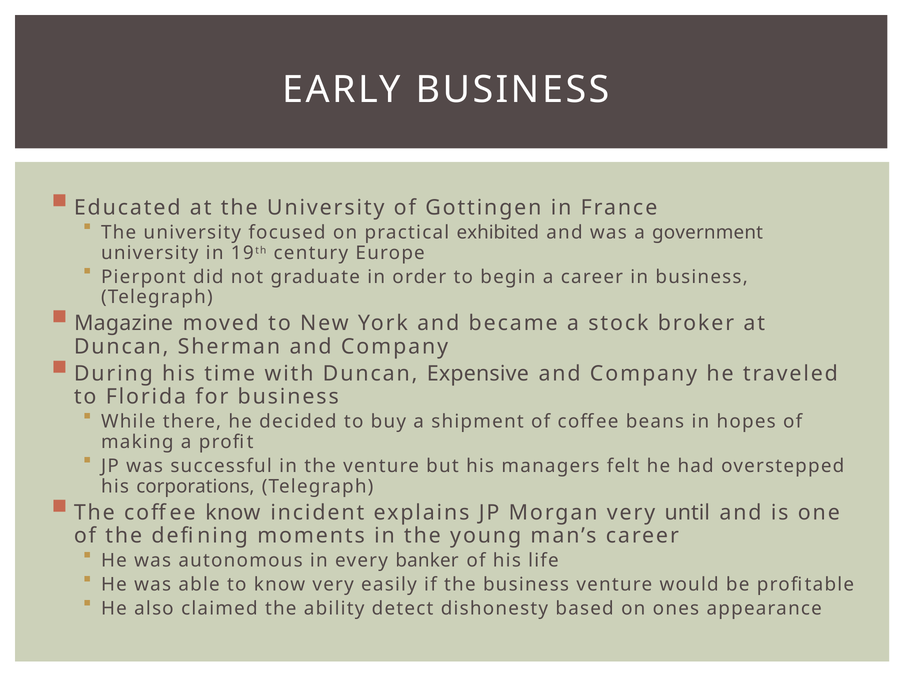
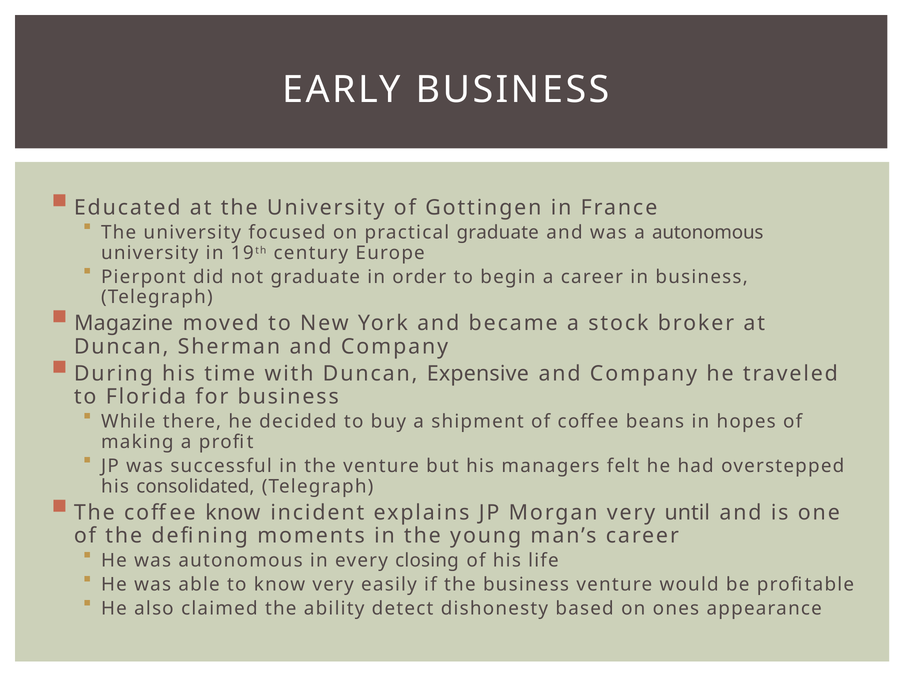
practical exhibited: exhibited -> graduate
a government: government -> autonomous
corporations: corporations -> consolidated
banker: banker -> closing
